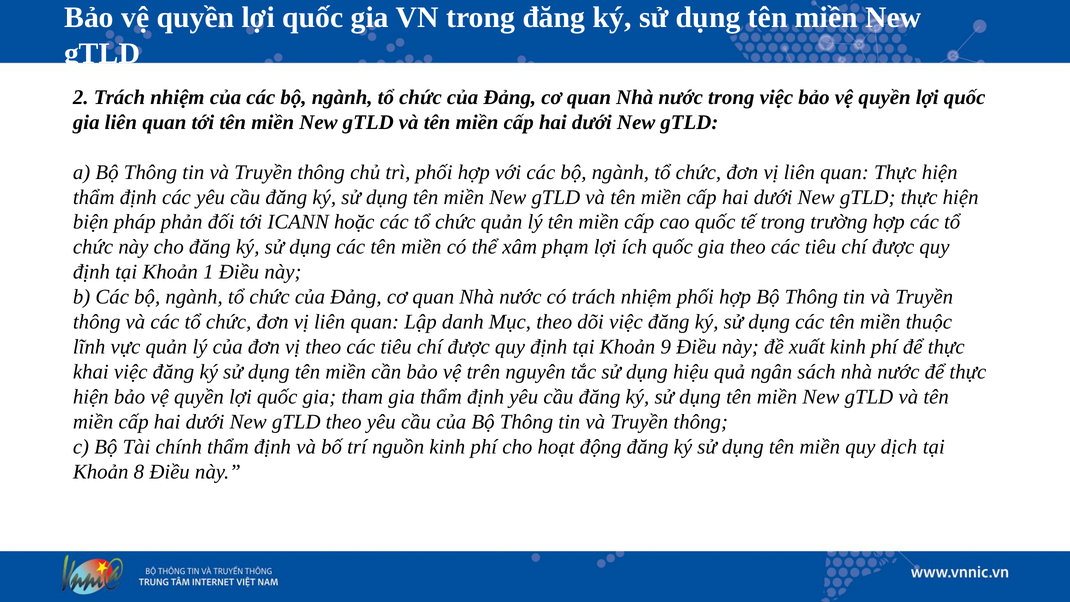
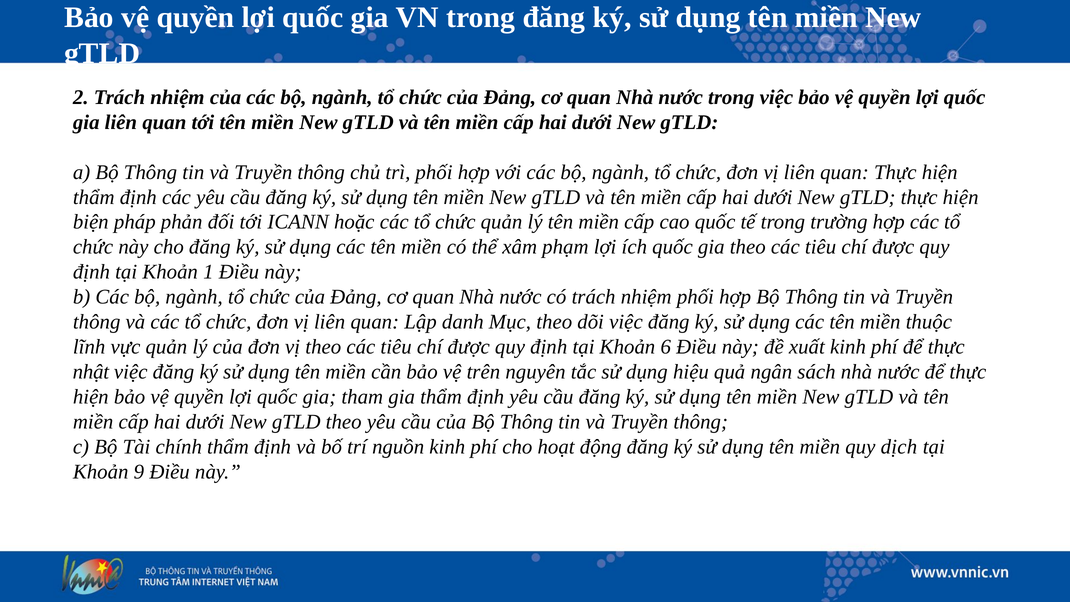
9: 9 -> 6
khai: khai -> nhật
8: 8 -> 9
